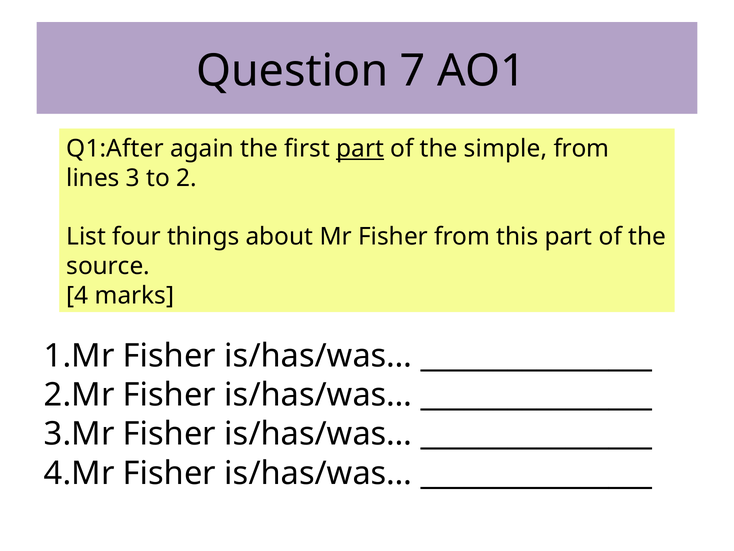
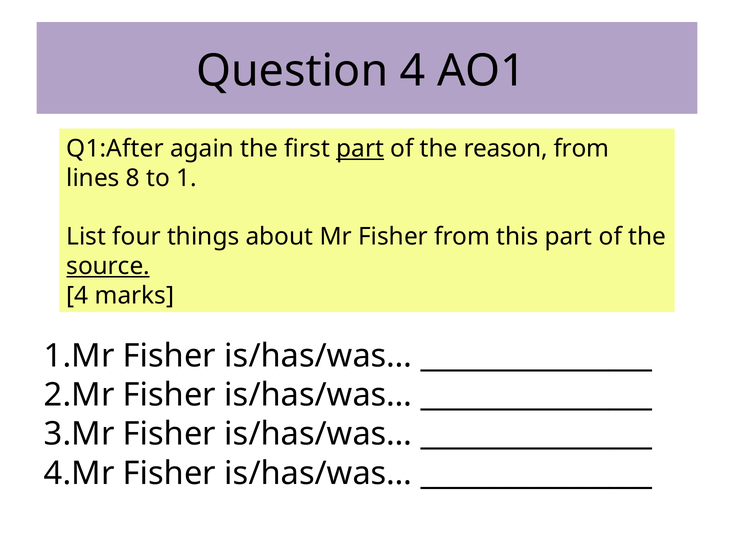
Question 7: 7 -> 4
simple: simple -> reason
3: 3 -> 8
2: 2 -> 1
source underline: none -> present
